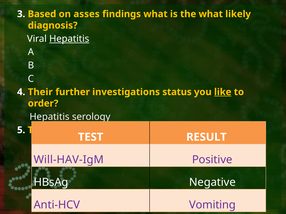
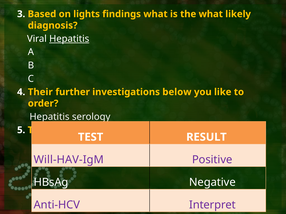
asses: asses -> lights
status: status -> below
like underline: present -> none
Vomiting: Vomiting -> Interpret
